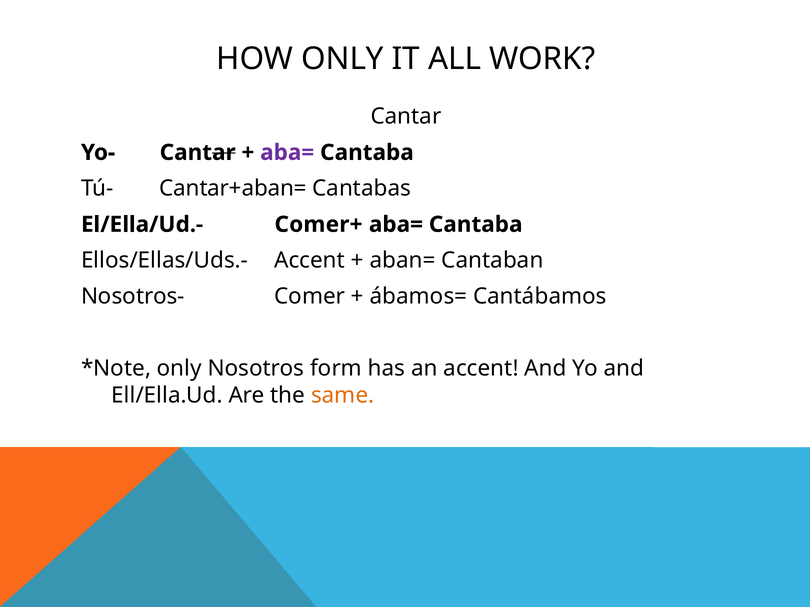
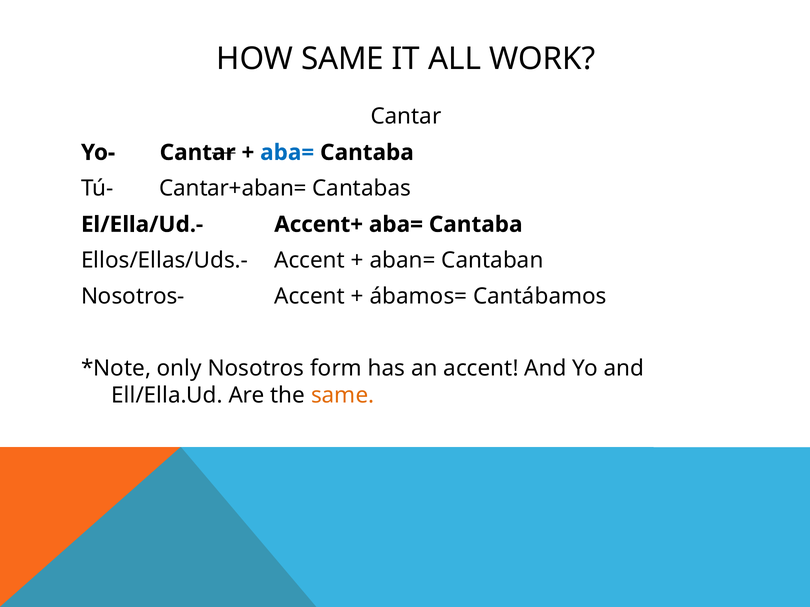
HOW ONLY: ONLY -> SAME
aba= at (287, 153) colour: purple -> blue
Comer+: Comer+ -> Accent+
Nosotros- Comer: Comer -> Accent
